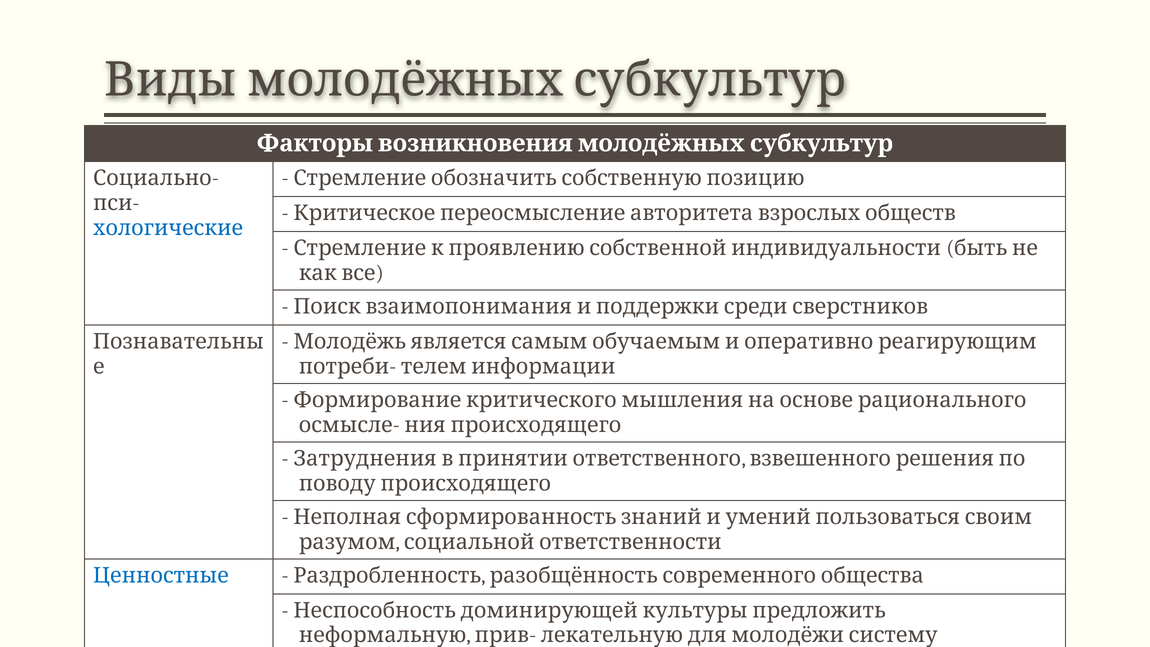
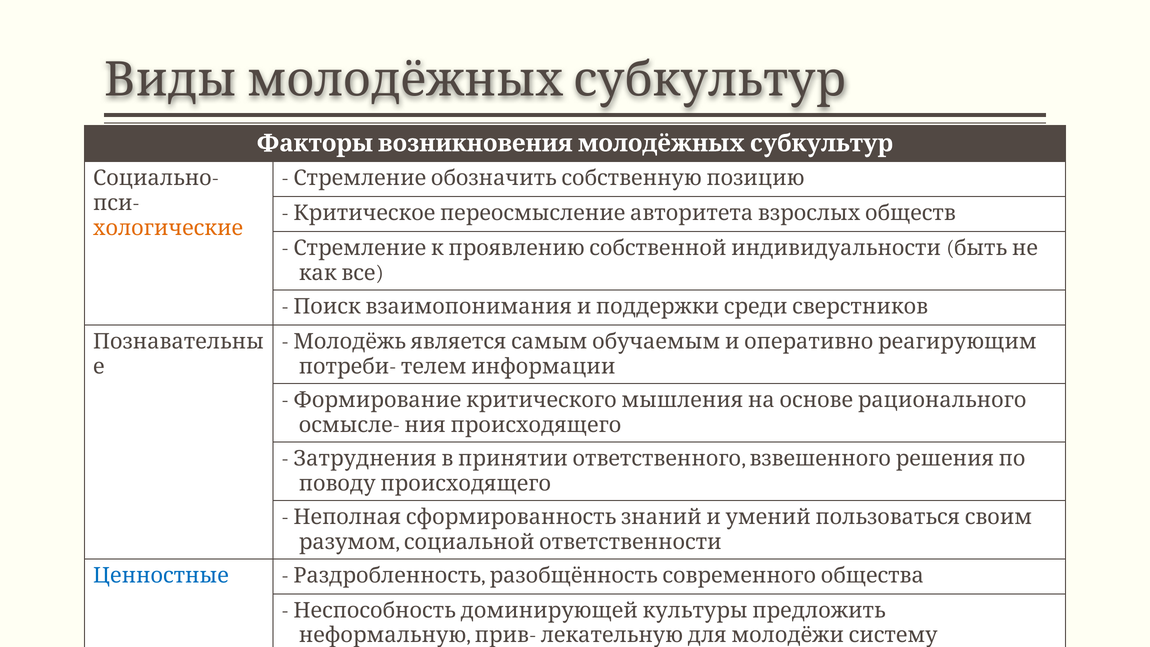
хологические colour: blue -> orange
